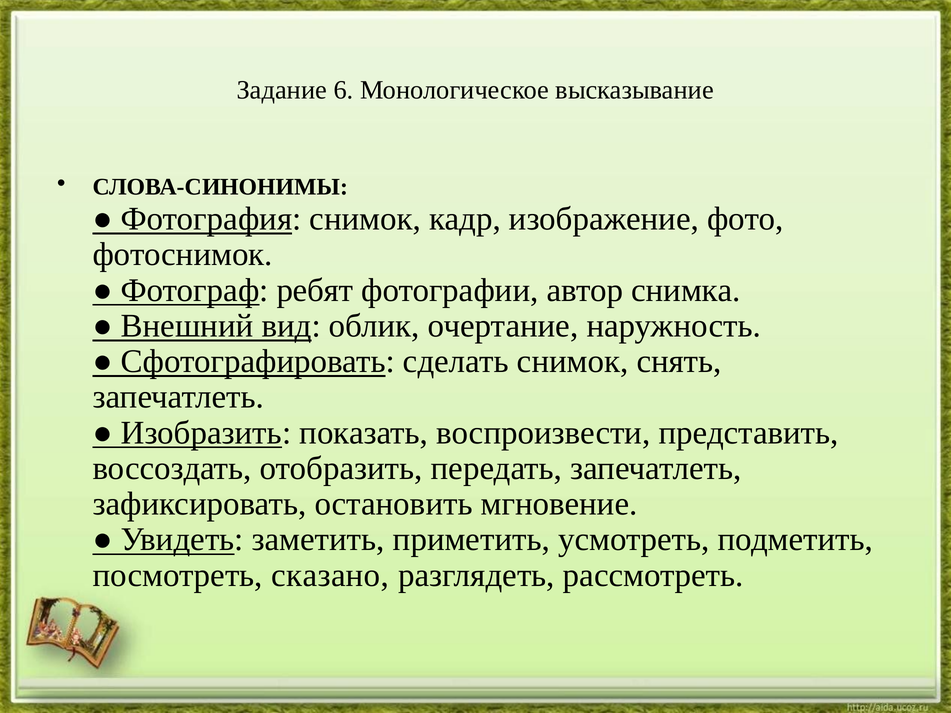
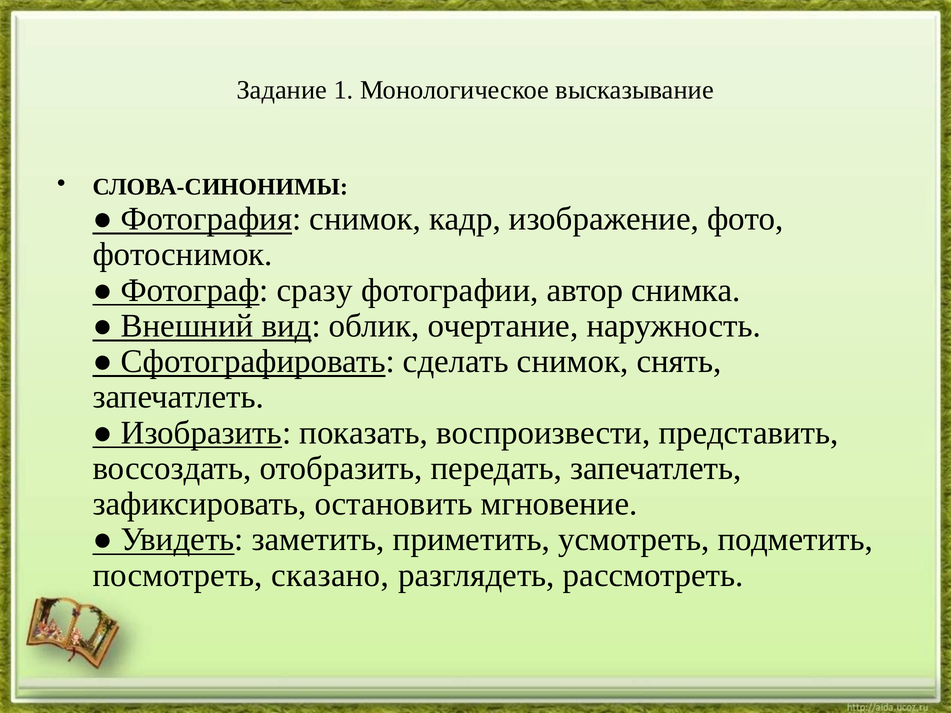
6: 6 -> 1
ребят: ребят -> сразу
